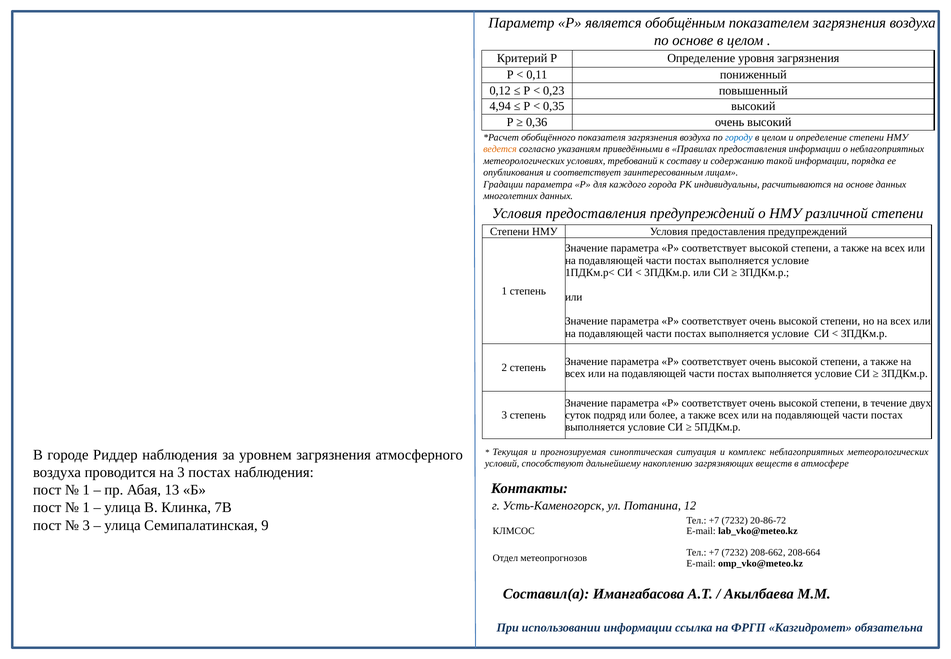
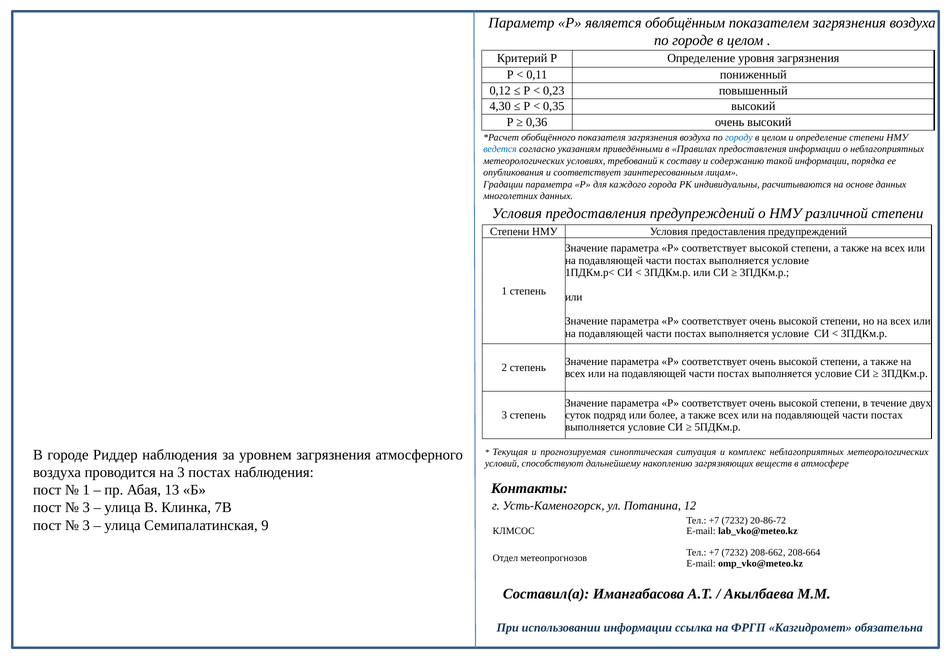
по основе: основе -> городе
4,94: 4,94 -> 4,30
ведется colour: orange -> blue
1 at (86, 507): 1 -> 3
